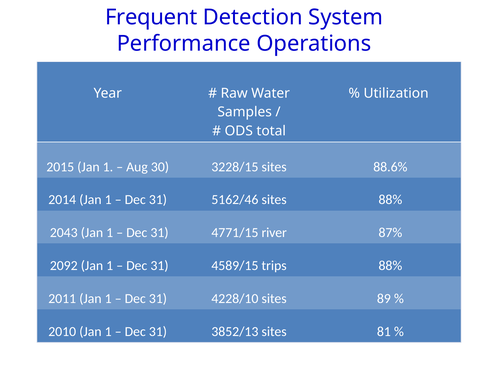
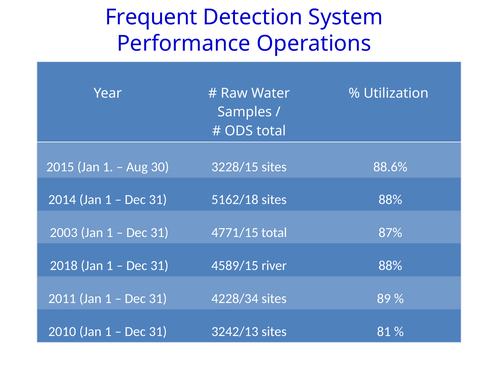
5162/46: 5162/46 -> 5162/18
2043: 2043 -> 2003
4771/15 river: river -> total
2092: 2092 -> 2018
trips: trips -> river
4228/10: 4228/10 -> 4228/34
3852/13: 3852/13 -> 3242/13
